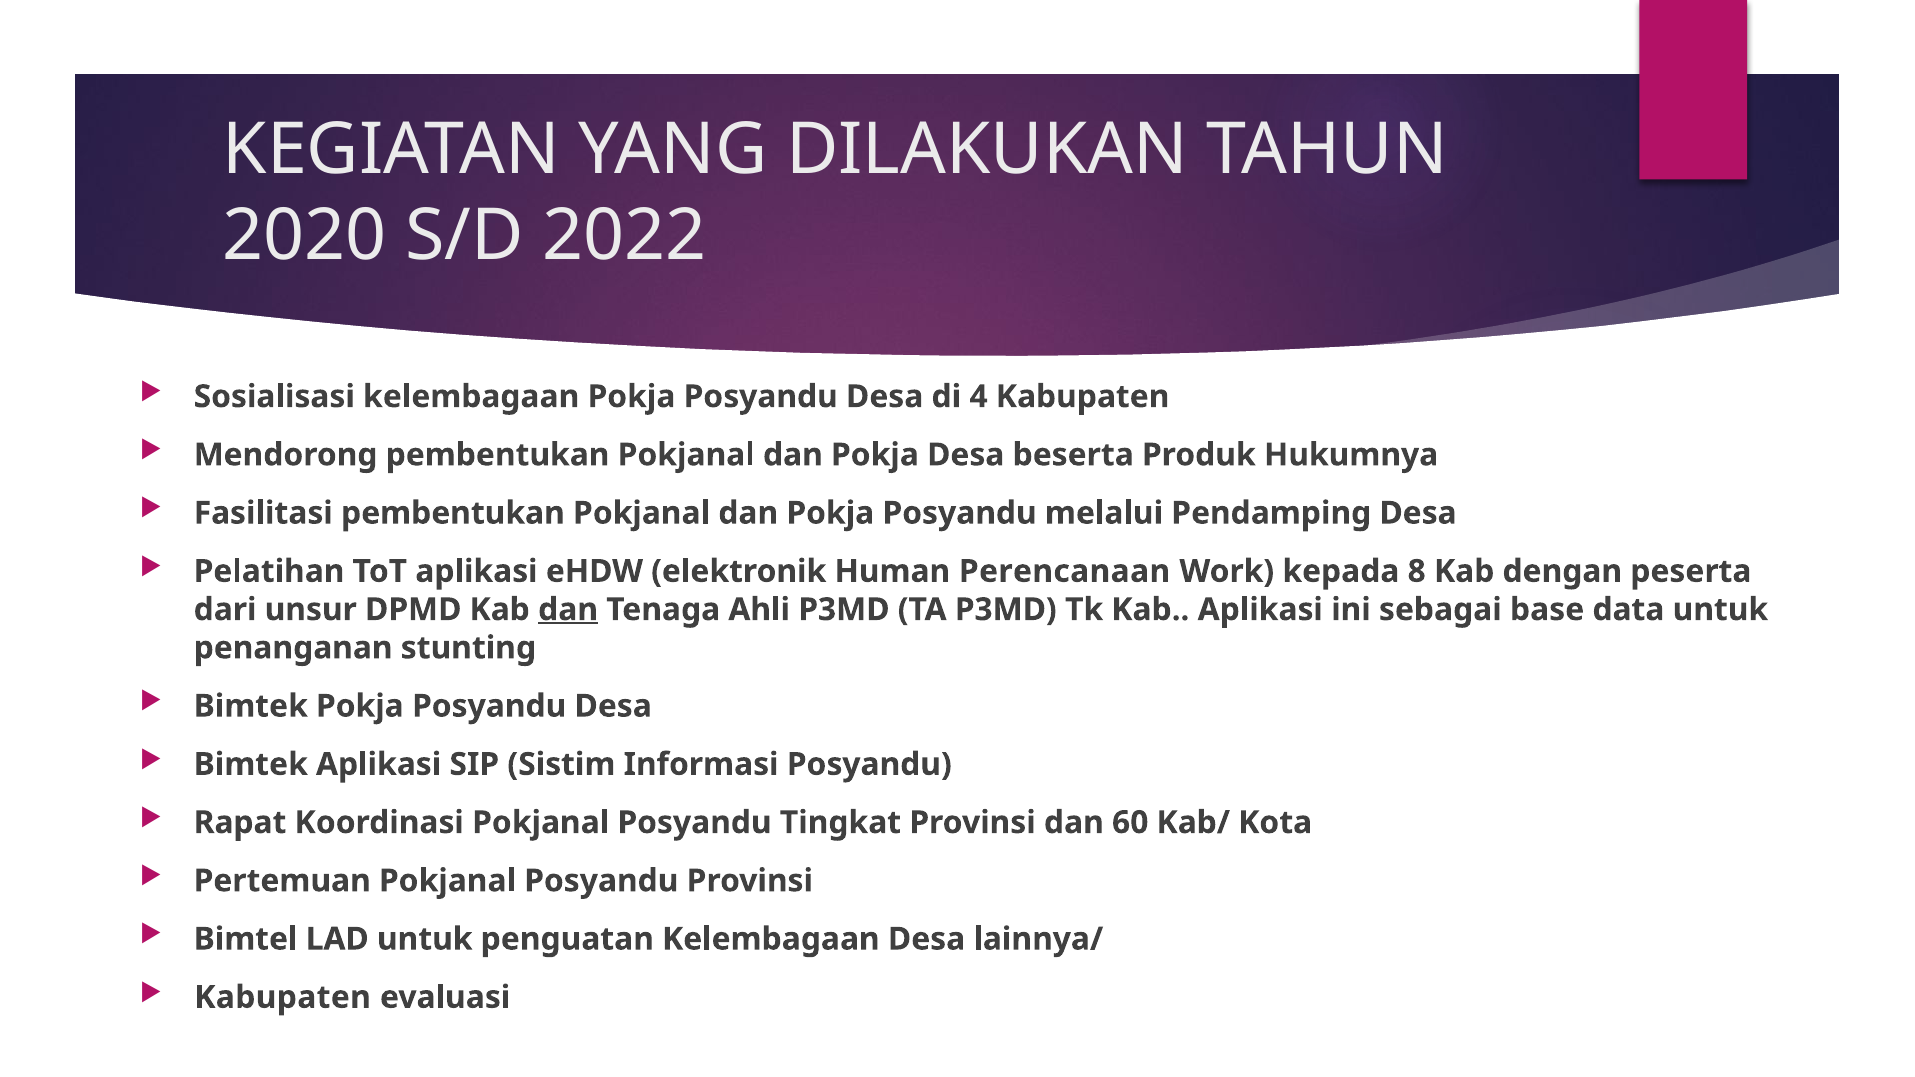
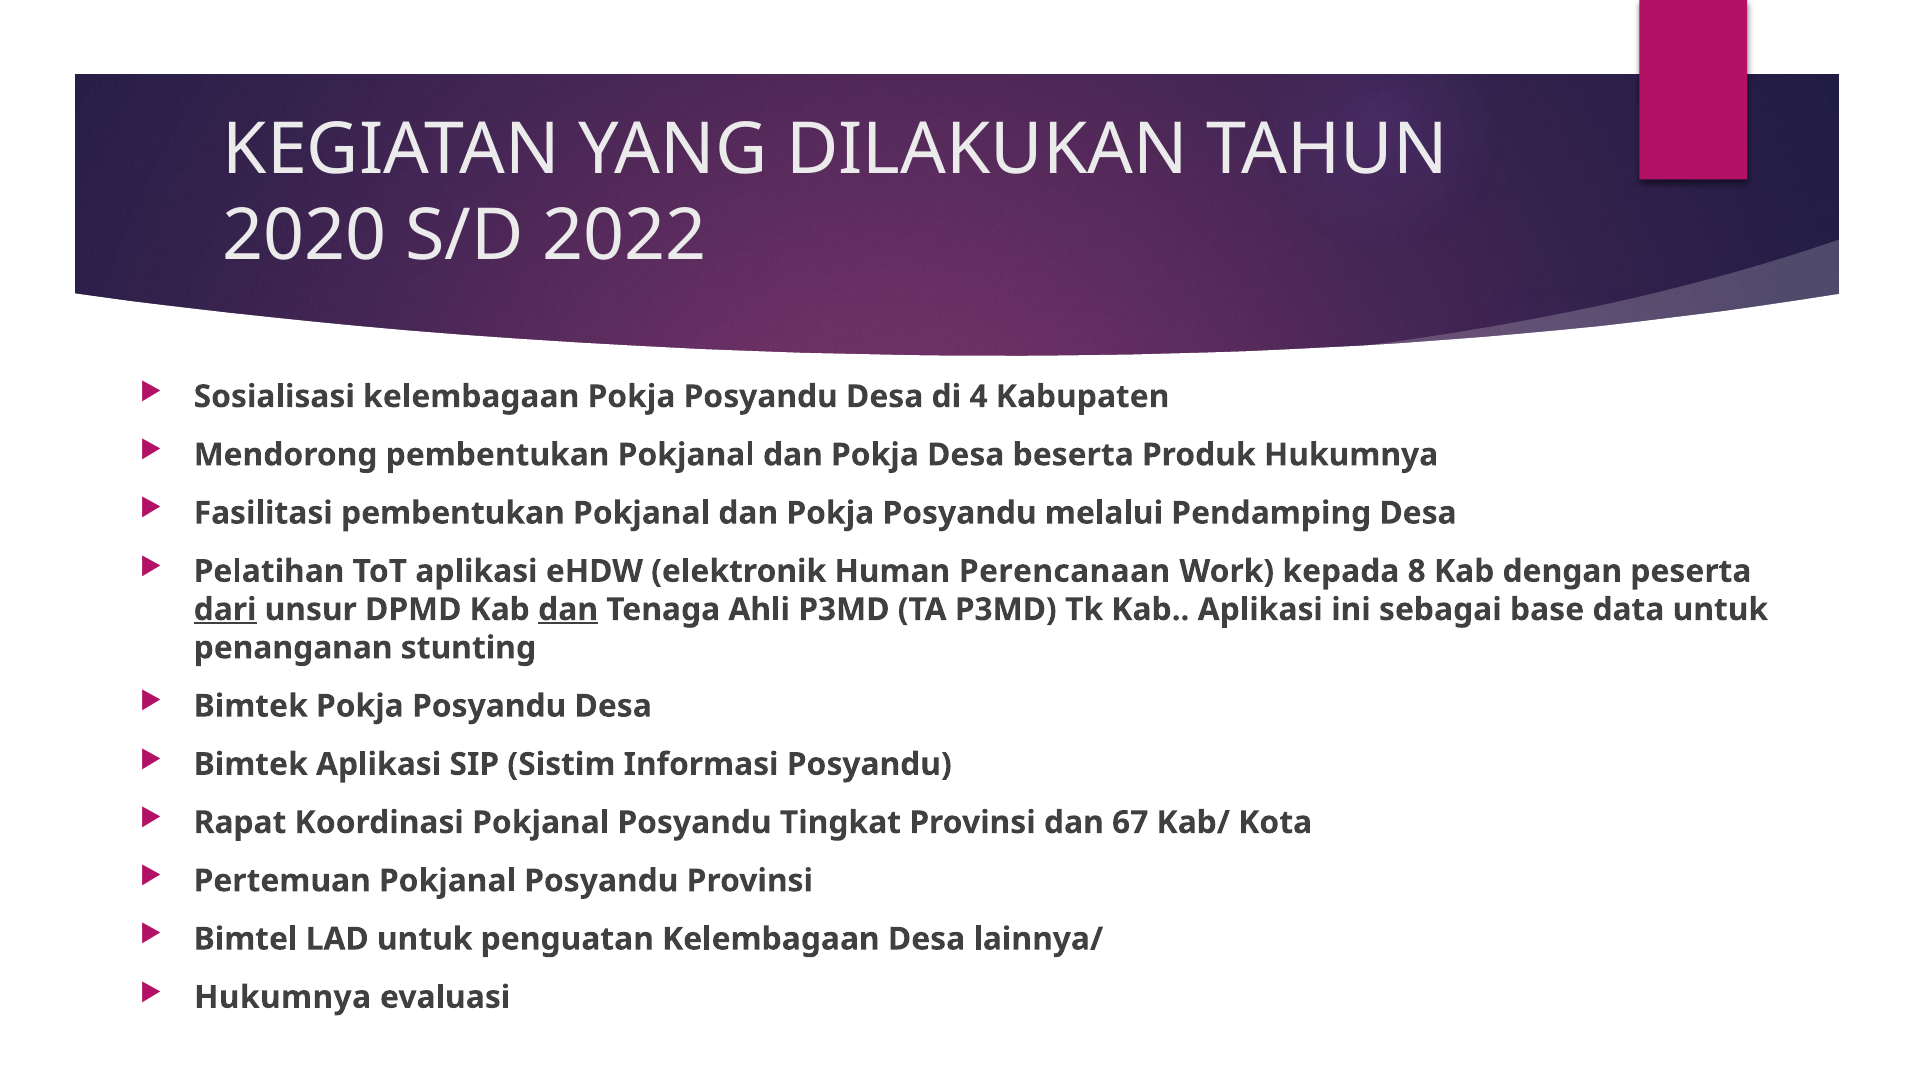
dari underline: none -> present
60: 60 -> 67
Kabupaten at (283, 997): Kabupaten -> Hukumnya
